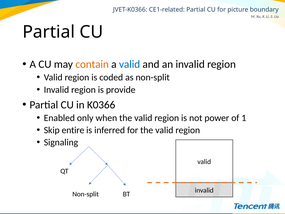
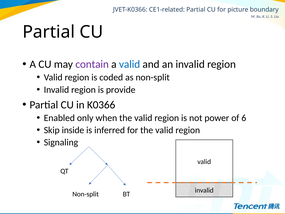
contain colour: orange -> purple
1: 1 -> 6
entire: entire -> inside
